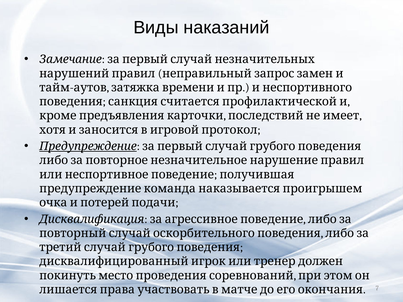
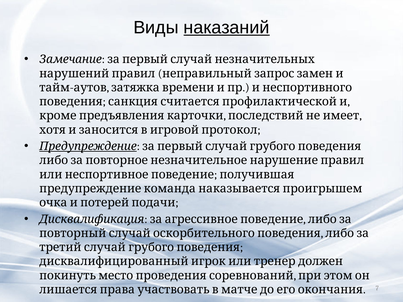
наказаний underline: none -> present
